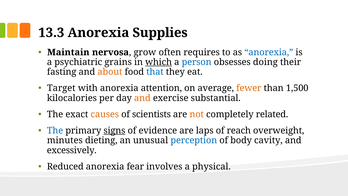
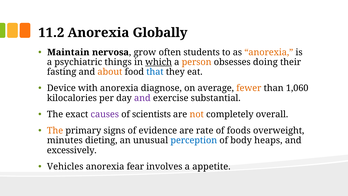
13.3: 13.3 -> 11.2
Supplies: Supplies -> Globally
requires: requires -> students
anorexia at (269, 52) colour: blue -> orange
grains: grains -> things
person colour: blue -> orange
Target: Target -> Device
attention: attention -> diagnose
1,500: 1,500 -> 1,060
and at (142, 98) colour: orange -> purple
causes colour: orange -> purple
related: related -> overall
The at (55, 131) colour: blue -> orange
signs underline: present -> none
laps: laps -> rate
reach: reach -> foods
cavity: cavity -> heaps
Reduced: Reduced -> Vehicles
physical: physical -> appetite
